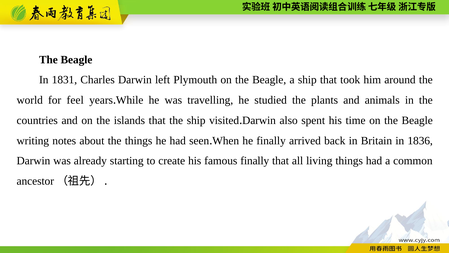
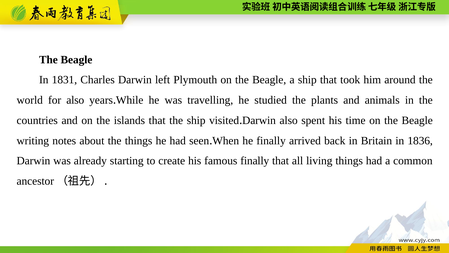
for feel: feel -> also
